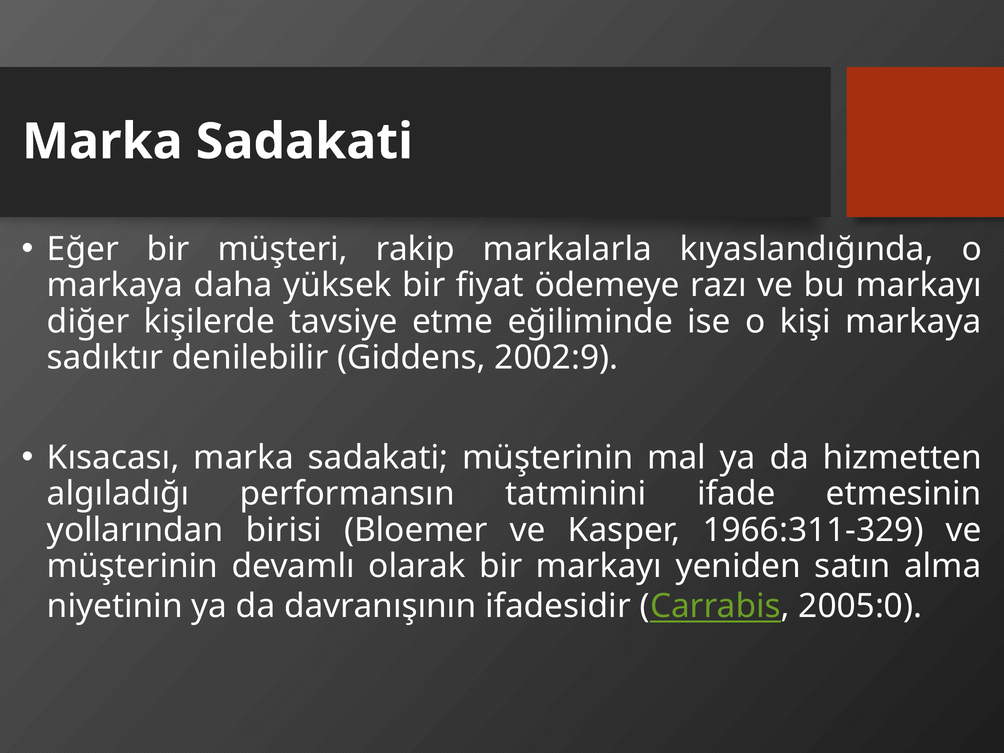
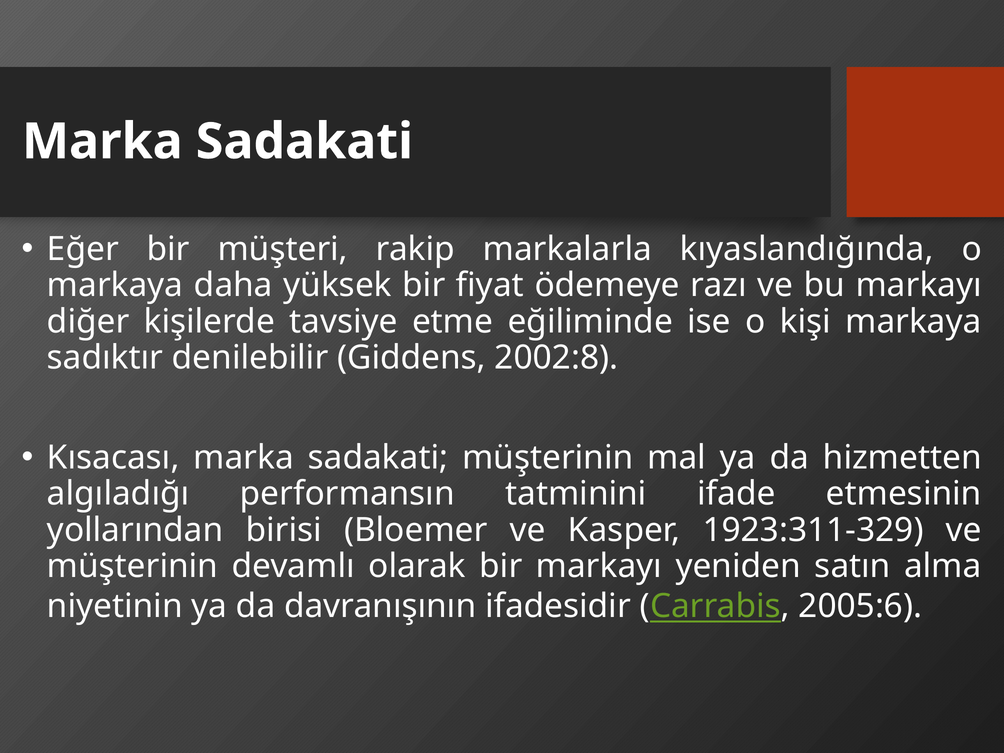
2002:9: 2002:9 -> 2002:8
1966:311-329: 1966:311-329 -> 1923:311-329
2005:0: 2005:0 -> 2005:6
